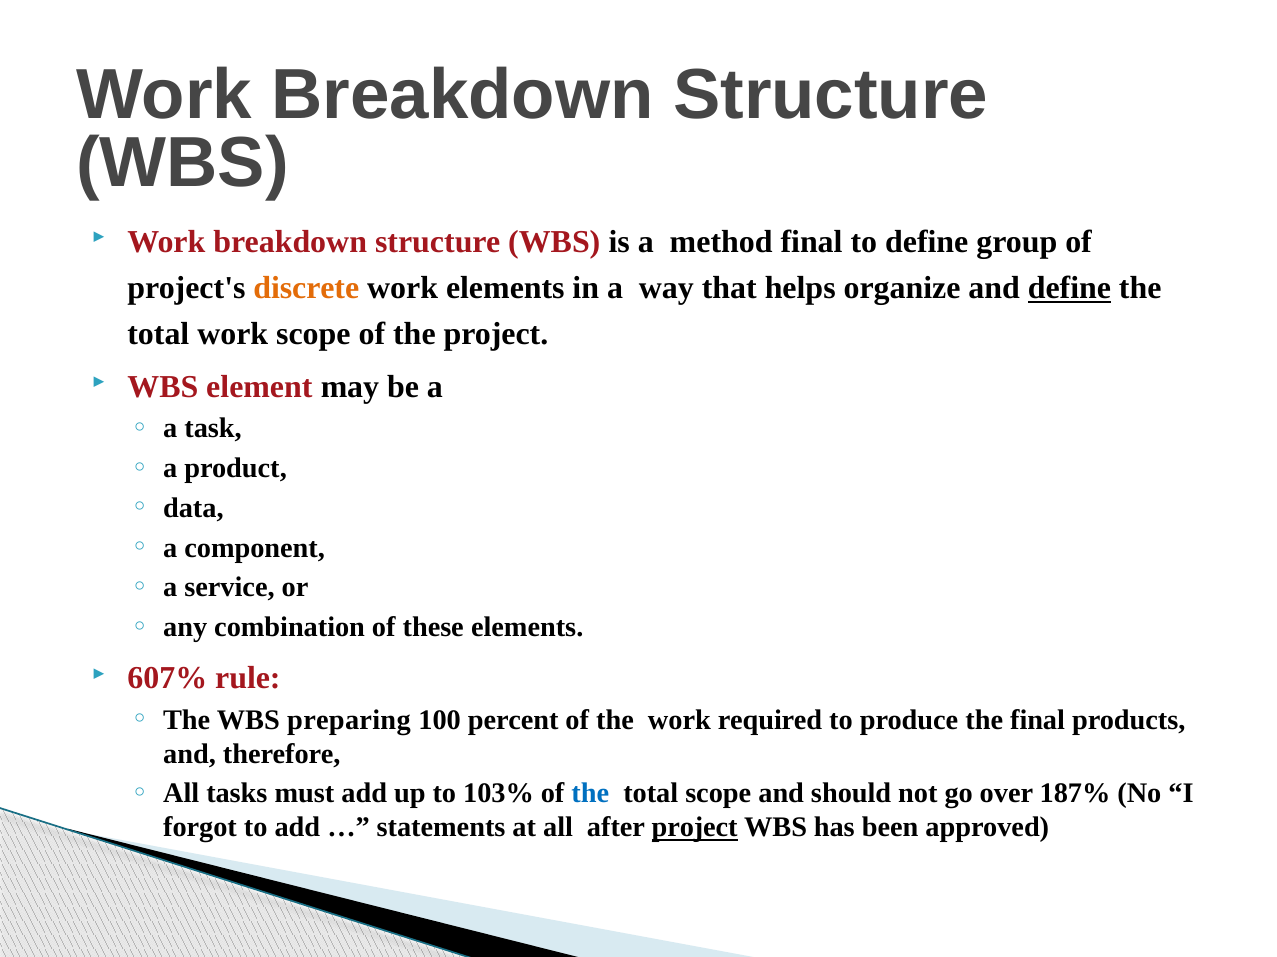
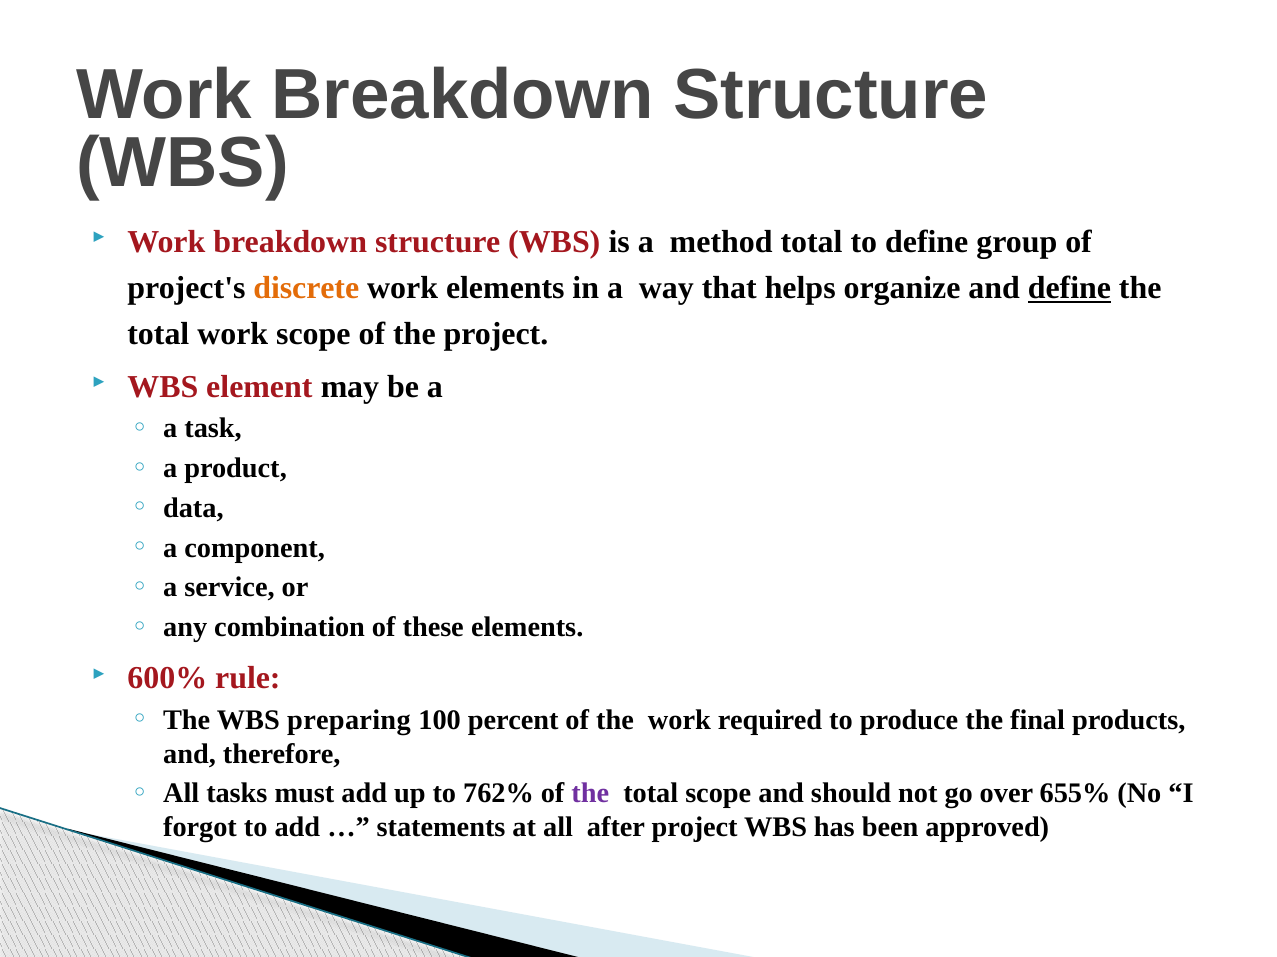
method final: final -> total
607%: 607% -> 600%
103%: 103% -> 762%
the at (590, 794) colour: blue -> purple
187%: 187% -> 655%
project at (695, 828) underline: present -> none
